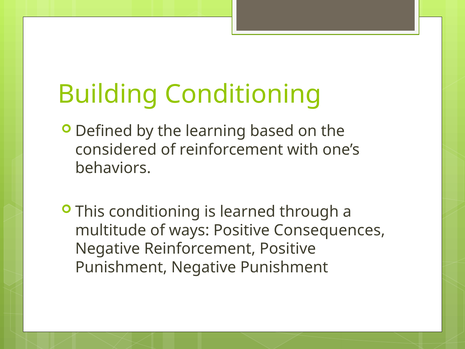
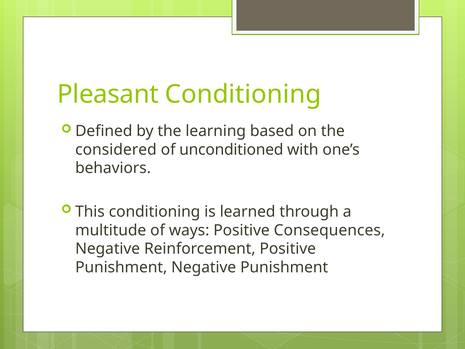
Building: Building -> Pleasant
of reinforcement: reinforcement -> unconditioned
